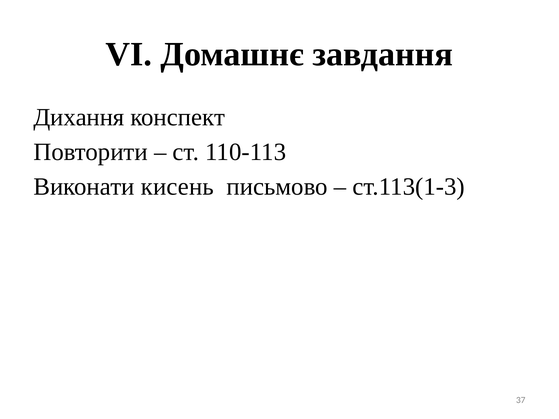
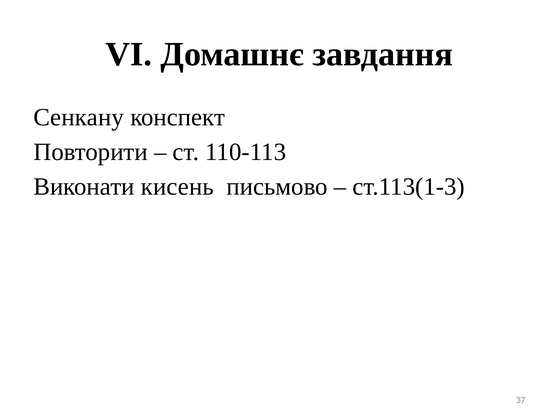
Дихання: Дихання -> Сенкану
